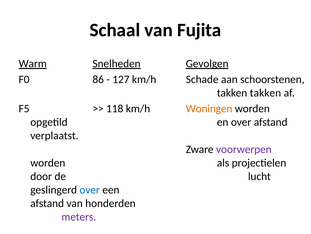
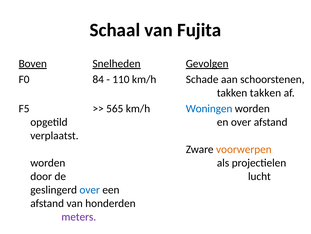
Warm: Warm -> Boven
86: 86 -> 84
127: 127 -> 110
118: 118 -> 565
Woningen colour: orange -> blue
voorwerpen colour: purple -> orange
